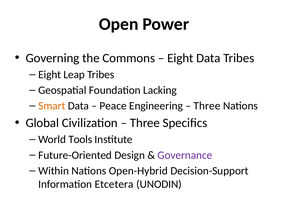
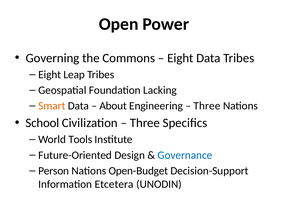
Peace: Peace -> About
Global: Global -> School
Governance colour: purple -> blue
Within: Within -> Person
Open-Hybrid: Open-Hybrid -> Open-Budget
